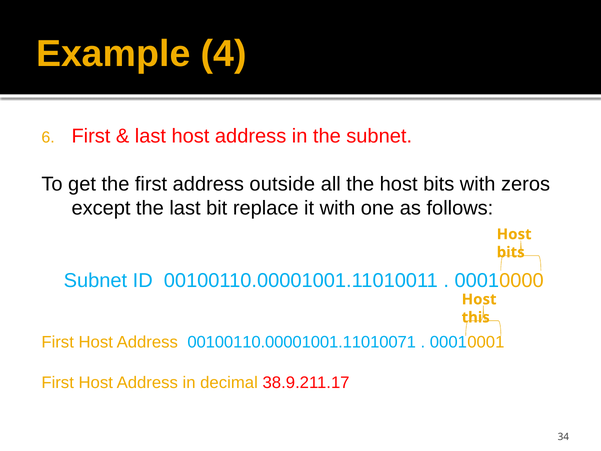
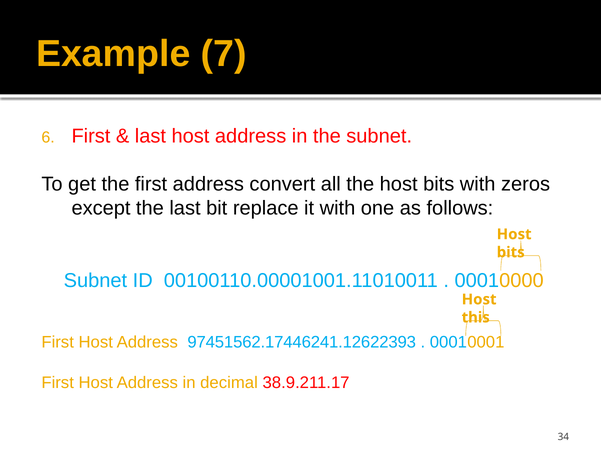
4: 4 -> 7
outside: outside -> convert
00100110.00001001.11010071: 00100110.00001001.11010071 -> 97451562.17446241.12622393
